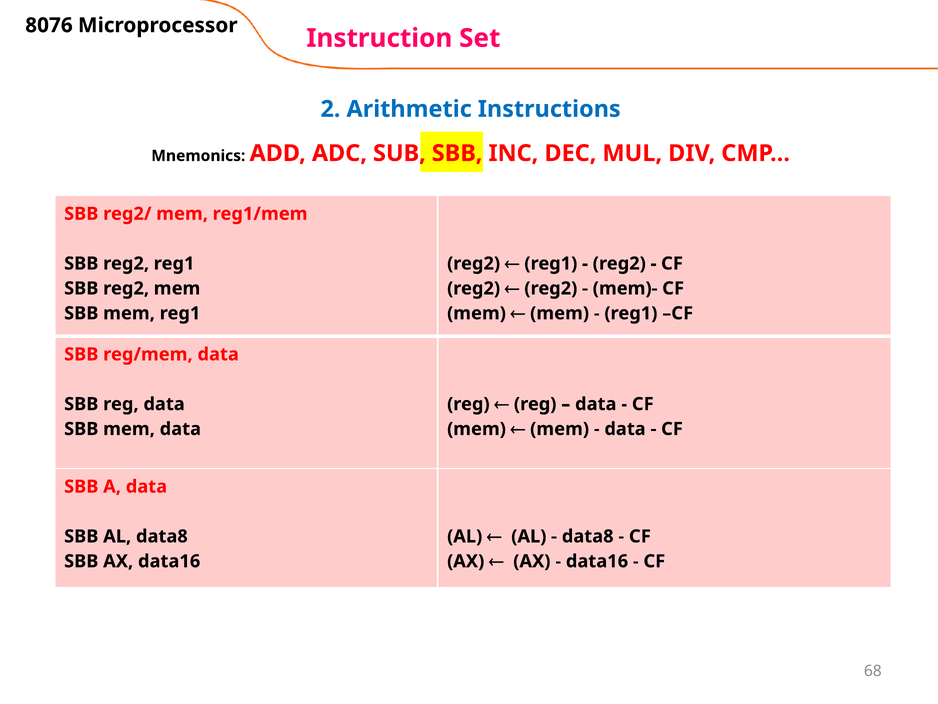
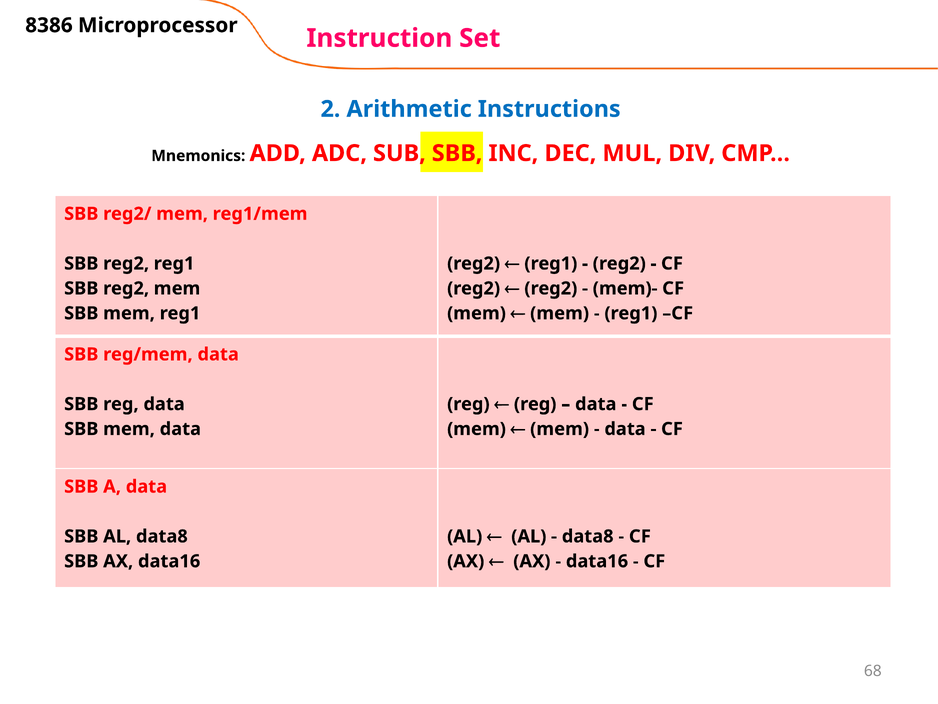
8076: 8076 -> 8386
